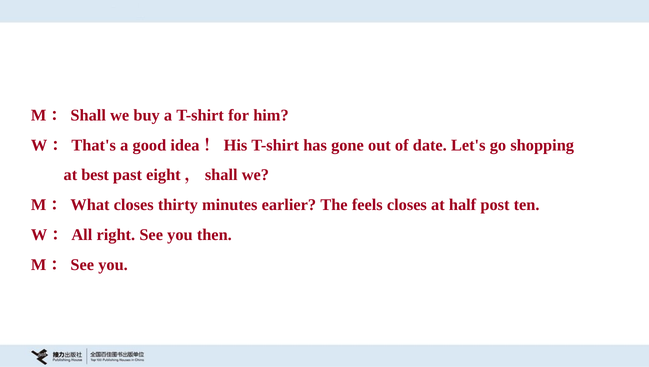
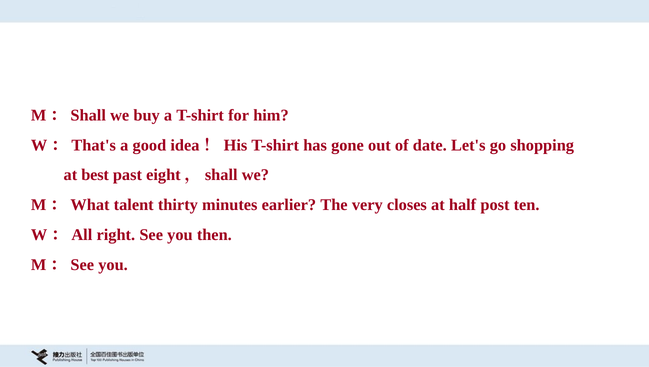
M：What closes: closes -> talent
feels: feels -> very
